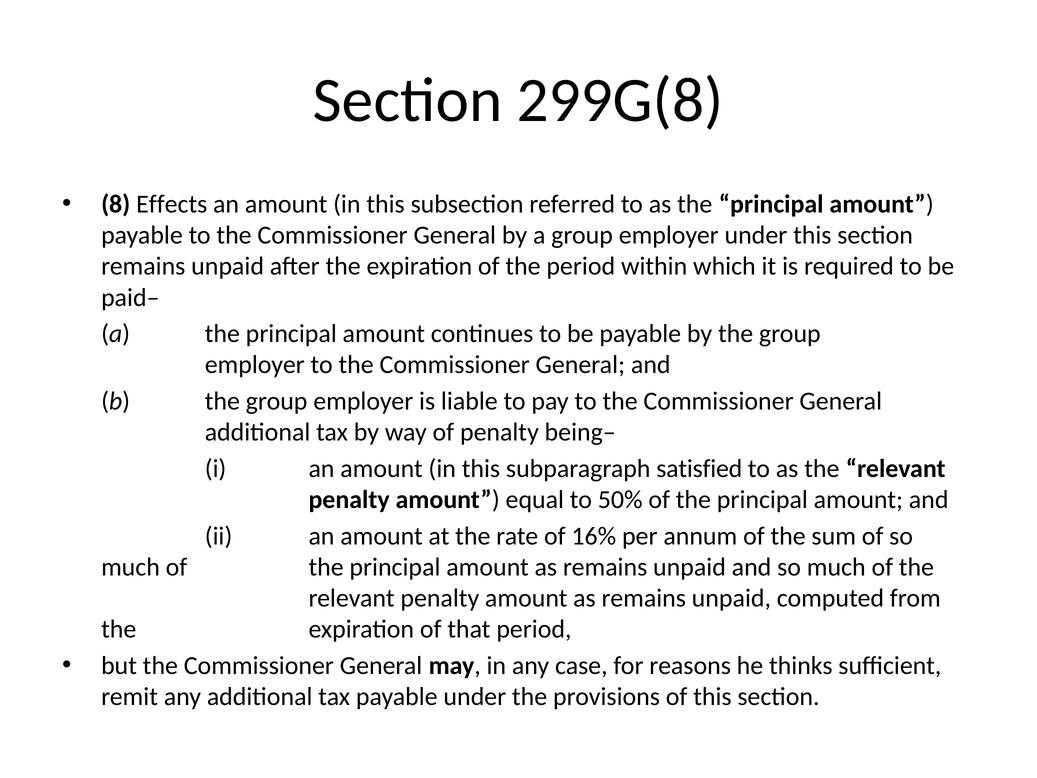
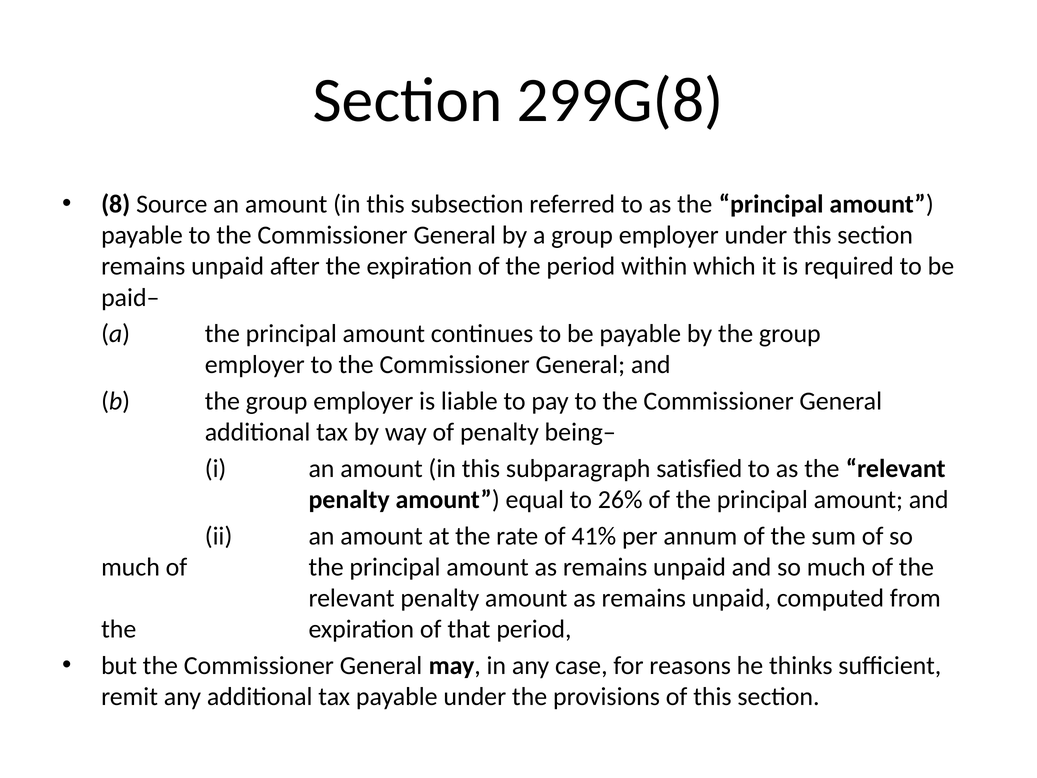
Effects: Effects -> Source
50%: 50% -> 26%
16%: 16% -> 41%
